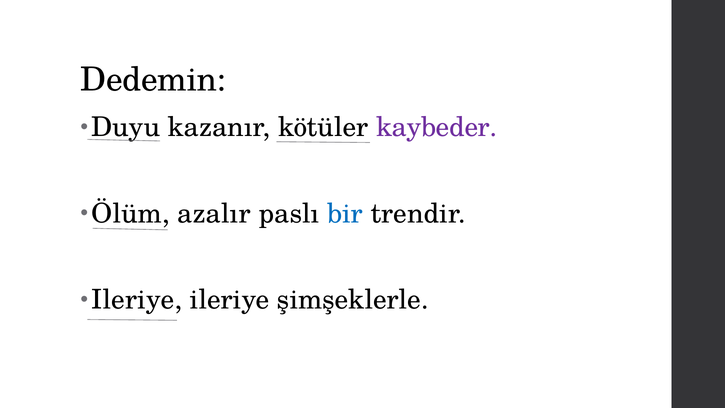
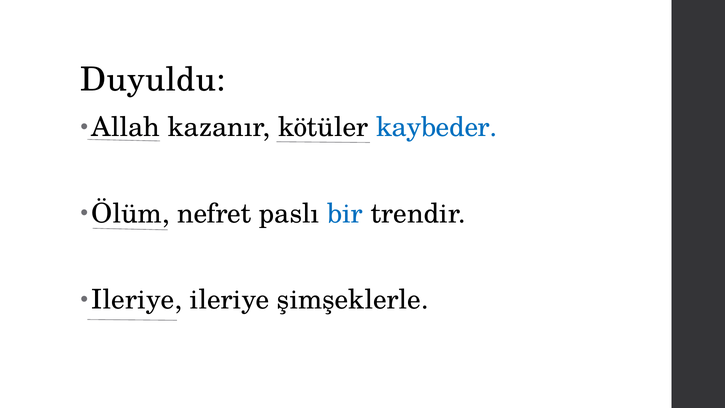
Dedemin: Dedemin -> Duyuldu
Duyu: Duyu -> Allah
kaybeder colour: purple -> blue
azalır: azalır -> nefret
